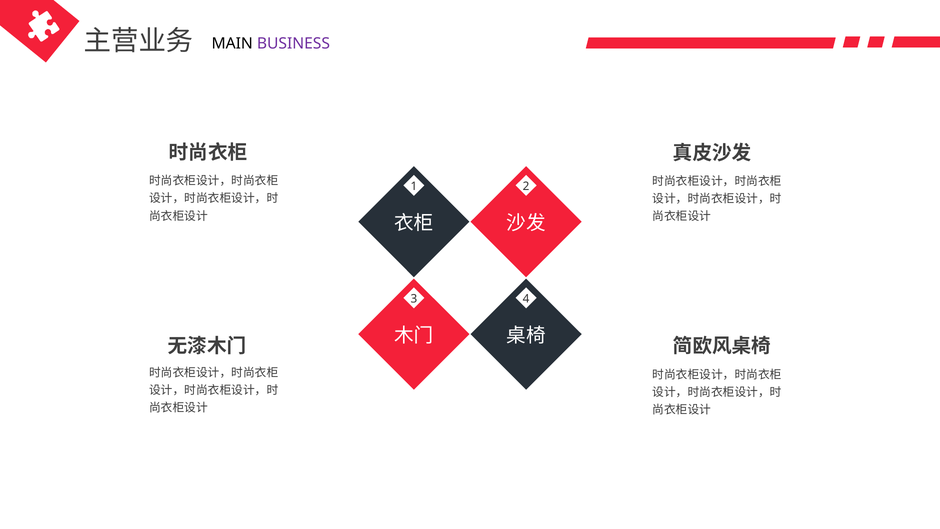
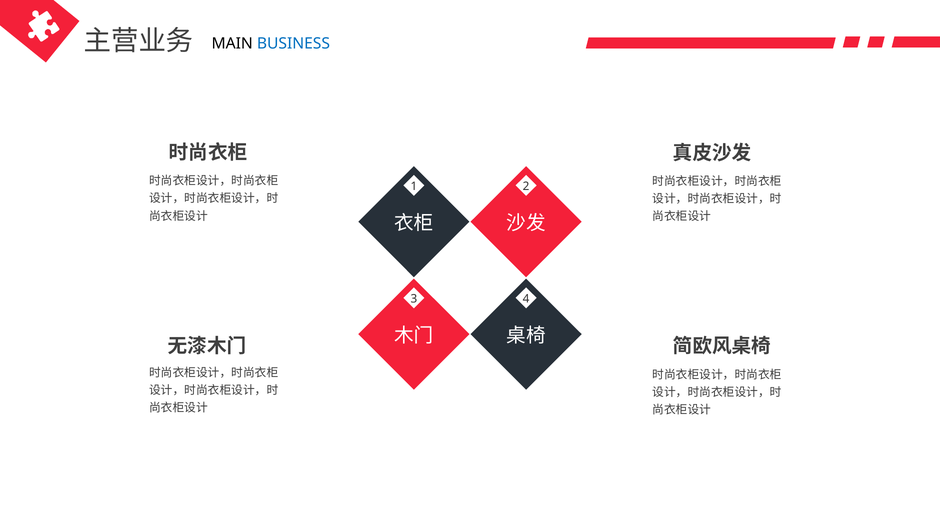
BUSINESS colour: purple -> blue
